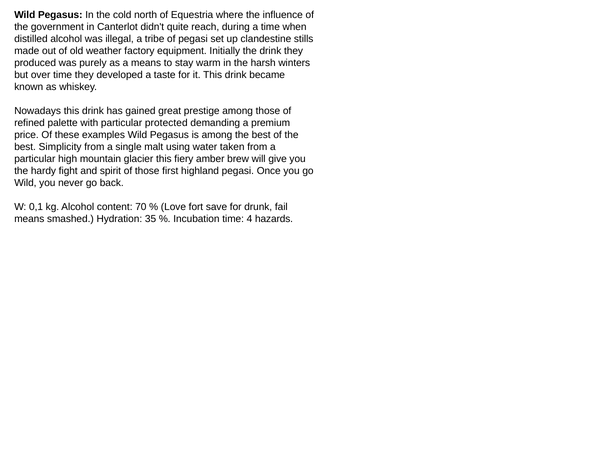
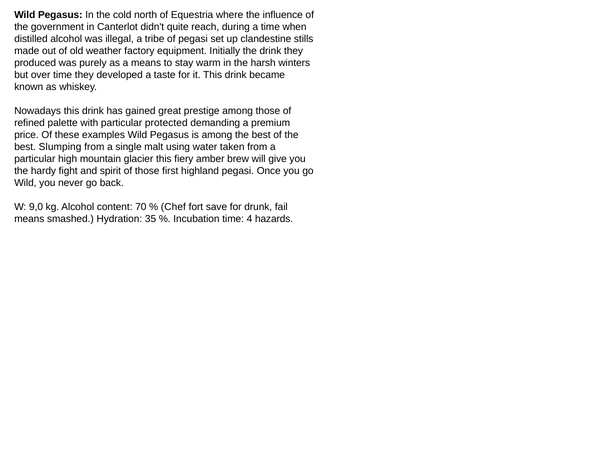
Simplicity: Simplicity -> Slumping
0,1: 0,1 -> 9,0
Love: Love -> Chef
